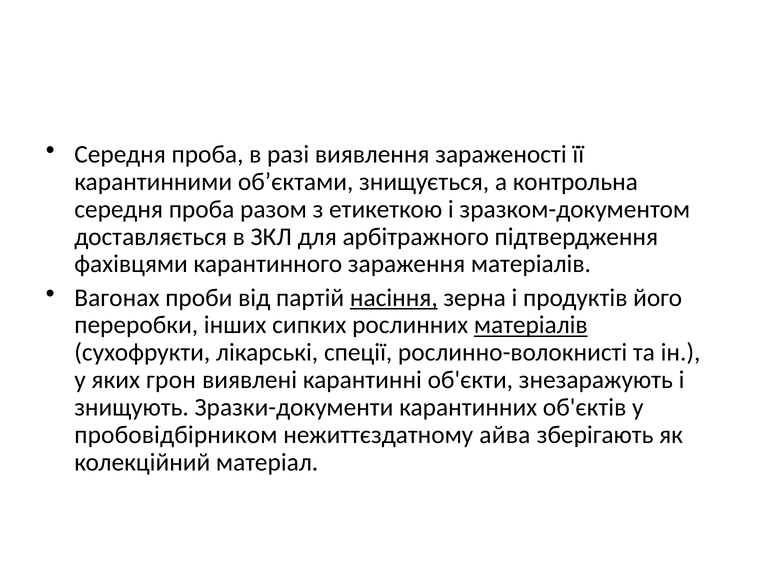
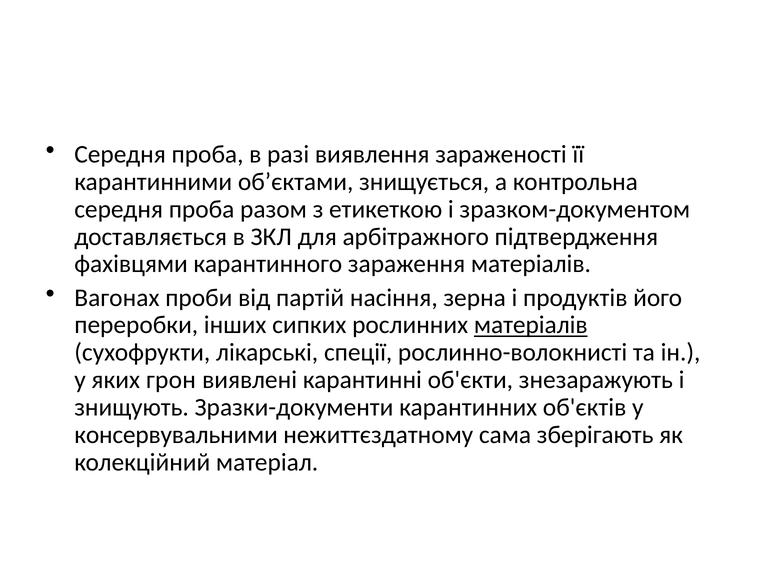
насіння underline: present -> none
пробовідбірником: пробовідбірником -> консервувальними
айва: айва -> сама
